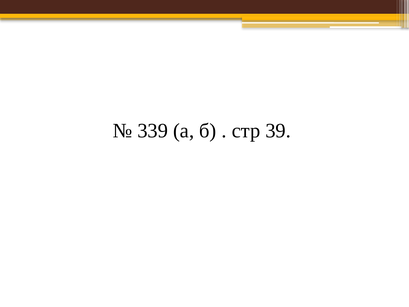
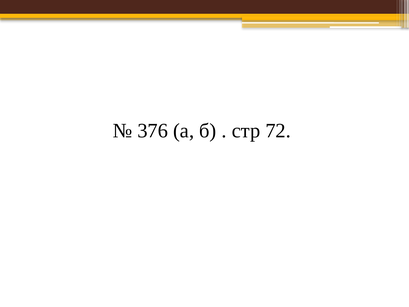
339: 339 -> 376
39: 39 -> 72
